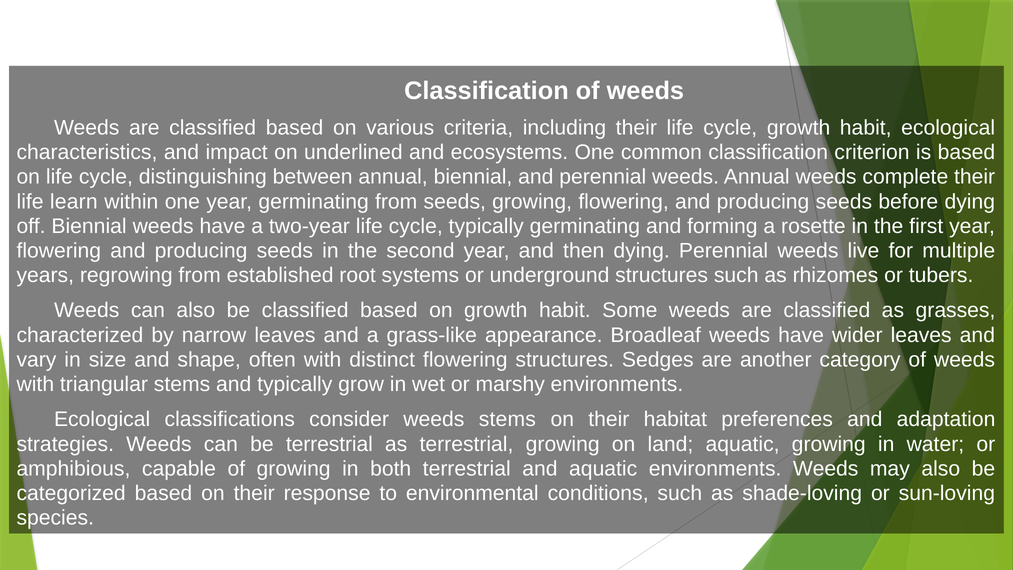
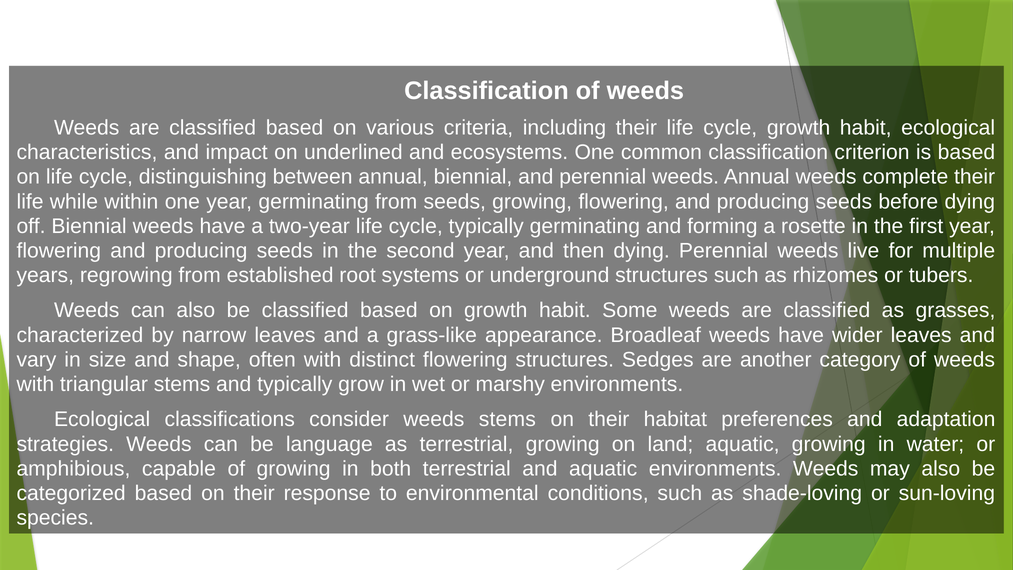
learn: learn -> while
be terrestrial: terrestrial -> language
